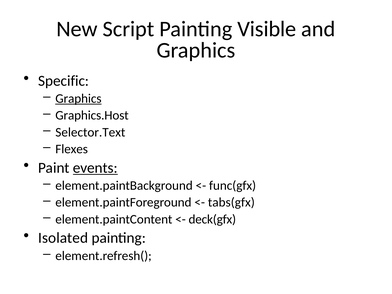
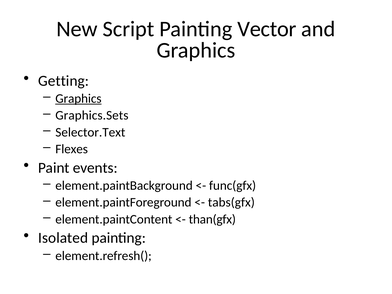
Visible: Visible -> Vector
Specific: Specific -> Getting
Graphics.Host: Graphics.Host -> Graphics.Sets
events underline: present -> none
deck(gfx: deck(gfx -> than(gfx
